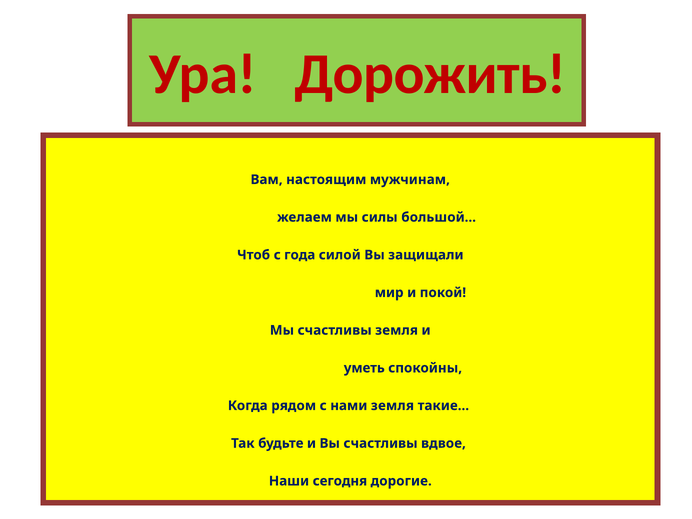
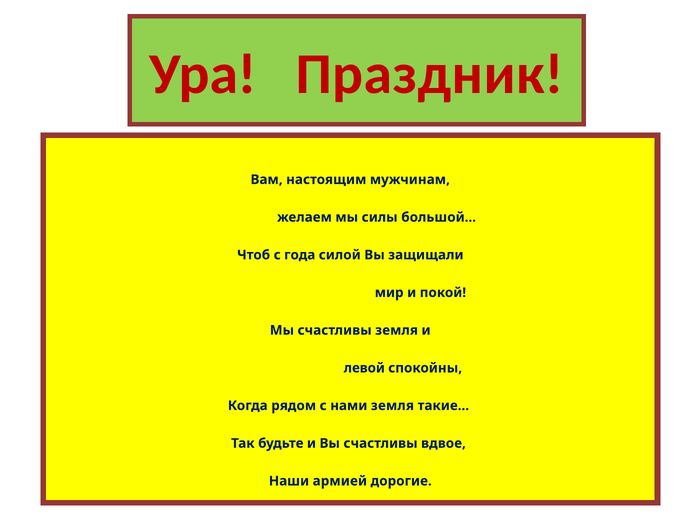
Дорожить: Дорожить -> Праздник
уметь: уметь -> левой
сегодня: сегодня -> армией
